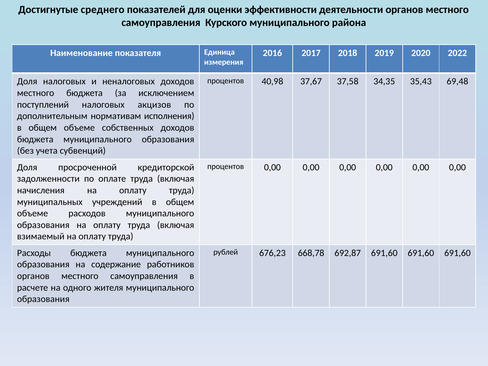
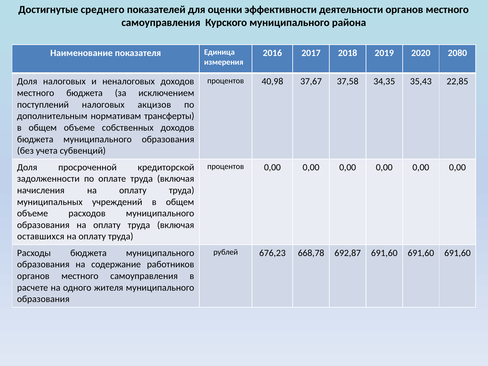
2022: 2022 -> 2080
69,48: 69,48 -> 22,85
исполнения: исполнения -> трансферты
взимаемый: взимаемый -> оставшихся
